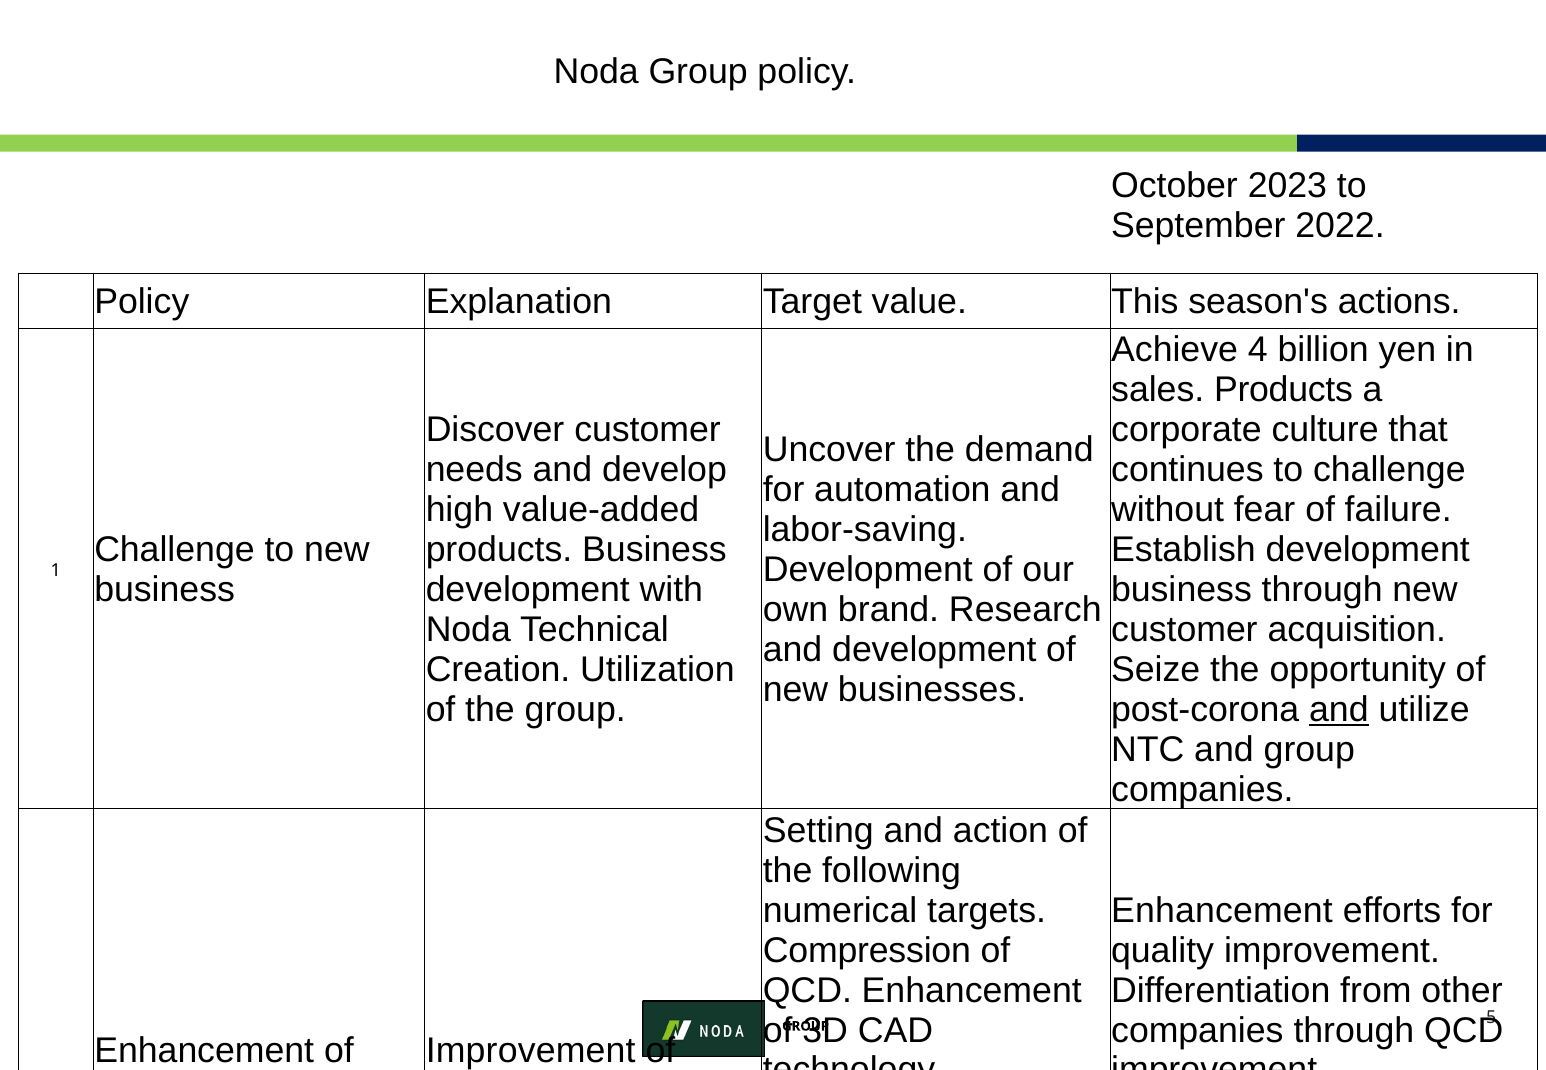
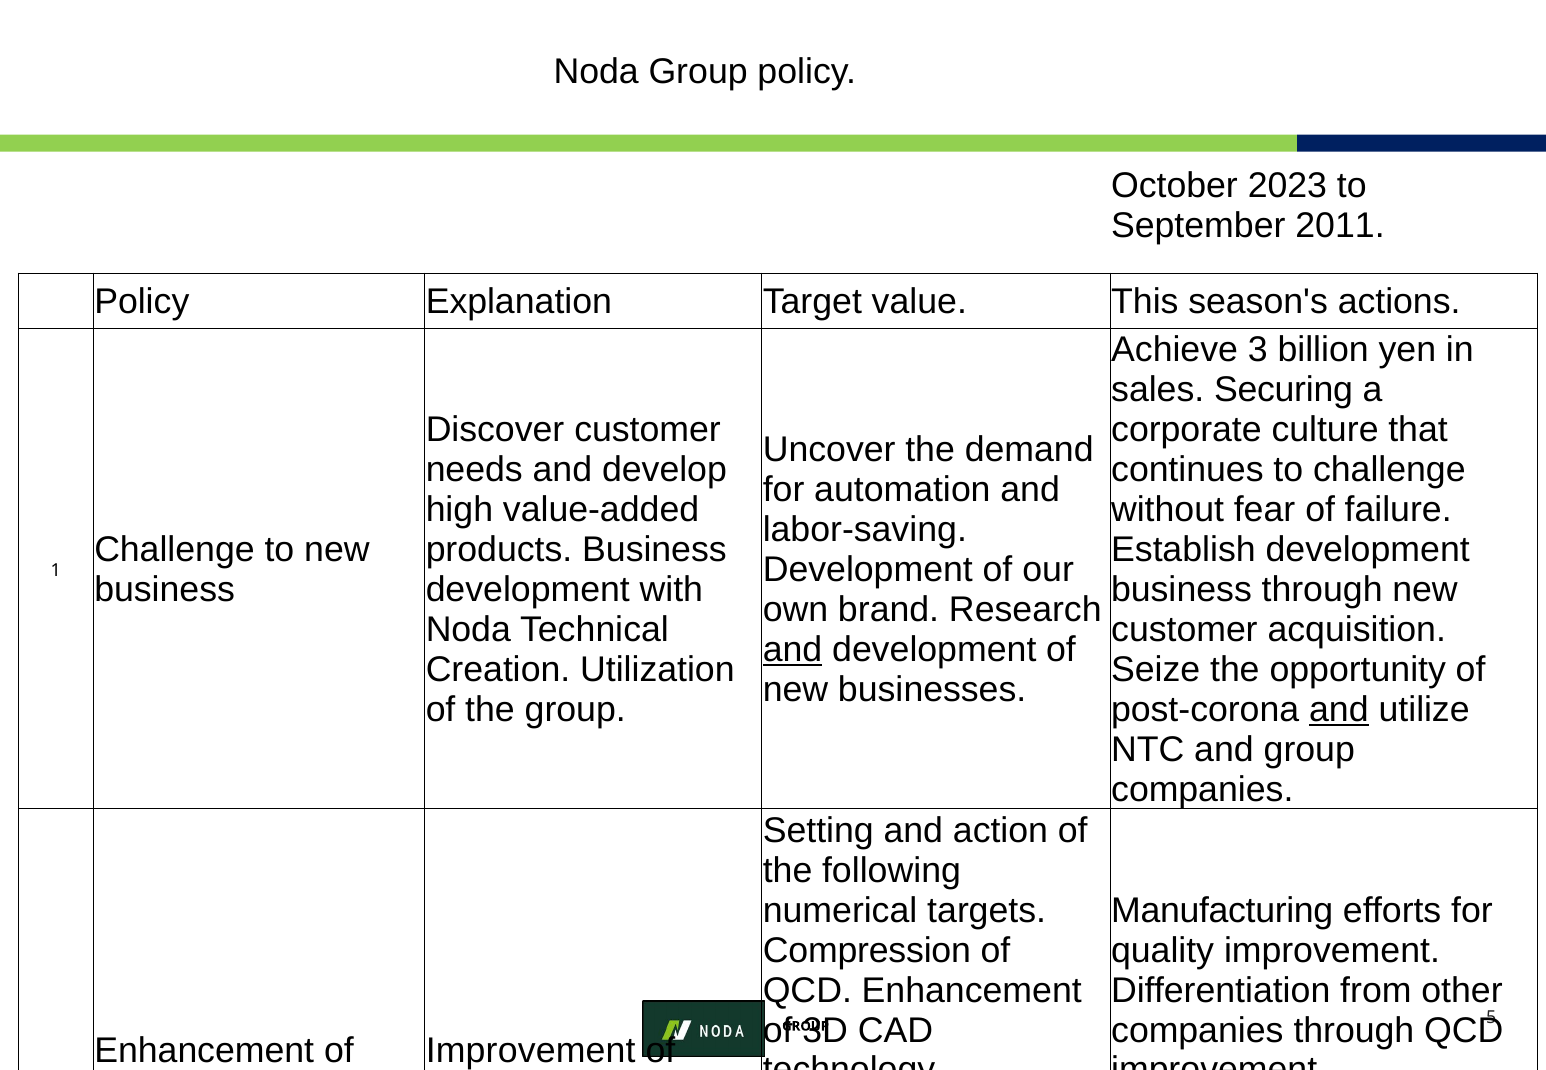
2022: 2022 -> 2011
Achieve 4: 4 -> 3
sales Products: Products -> Securing
and at (793, 650) underline: none -> present
Enhancement at (1222, 911): Enhancement -> Manufacturing
